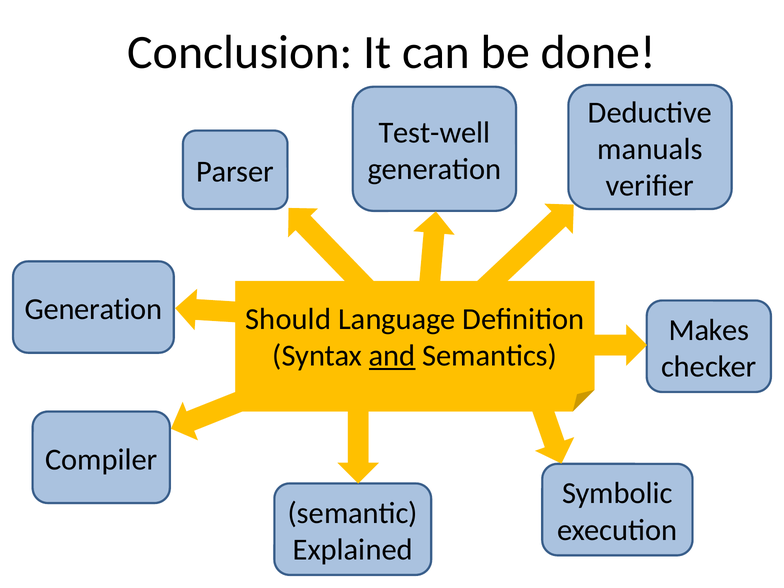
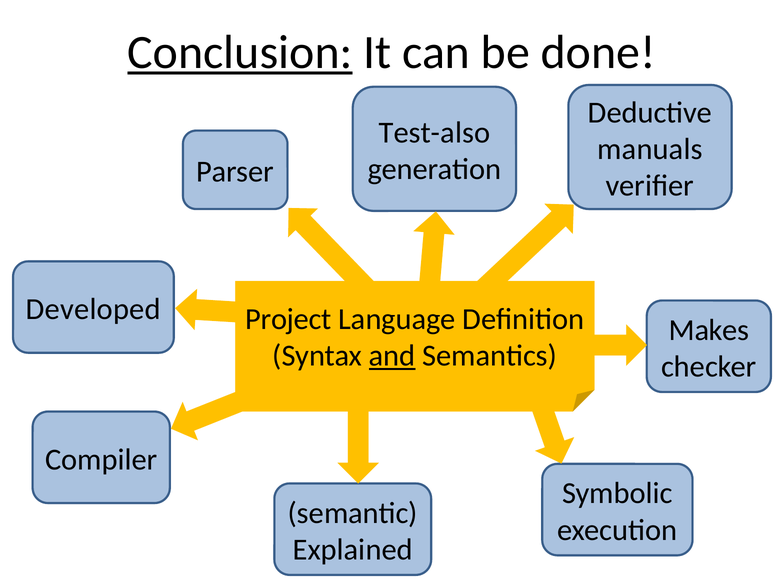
Conclusion underline: none -> present
Test-well: Test-well -> Test-also
Generation at (94, 309): Generation -> Developed
Should: Should -> Project
